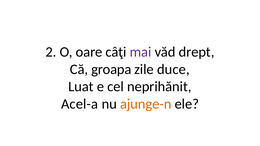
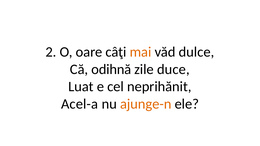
mai colour: purple -> orange
drept: drept -> dulce
groapa: groapa -> odihnă
